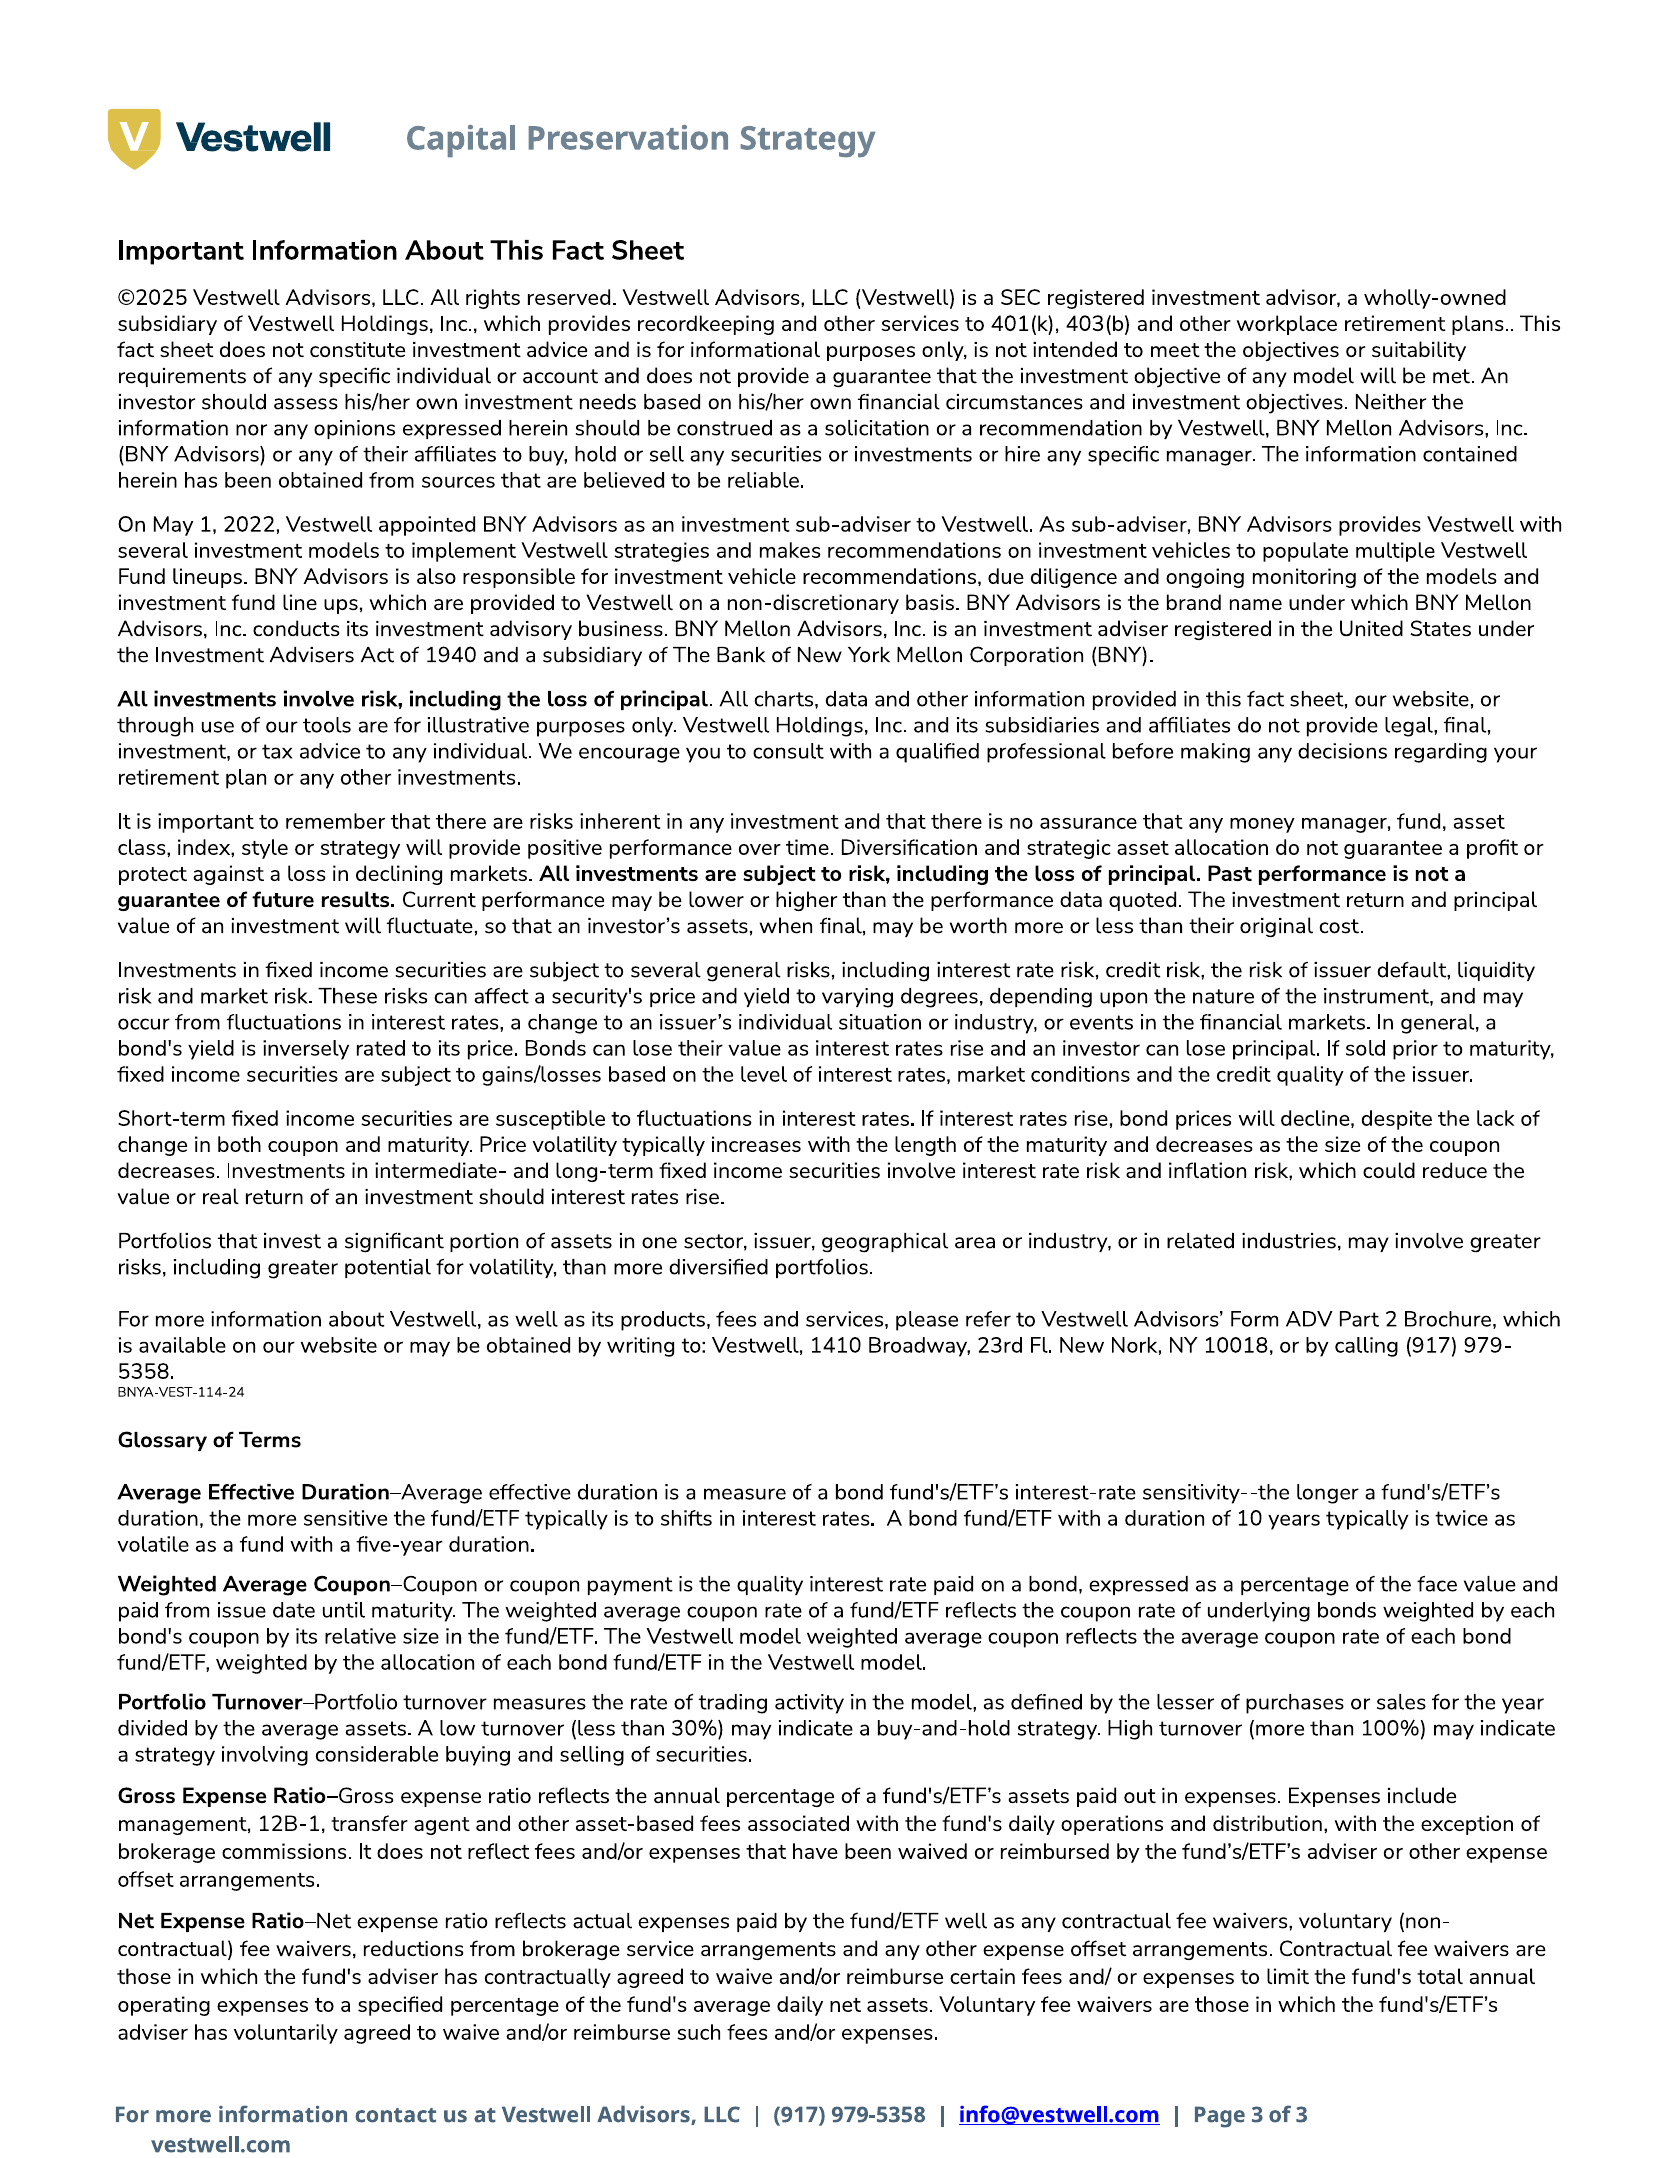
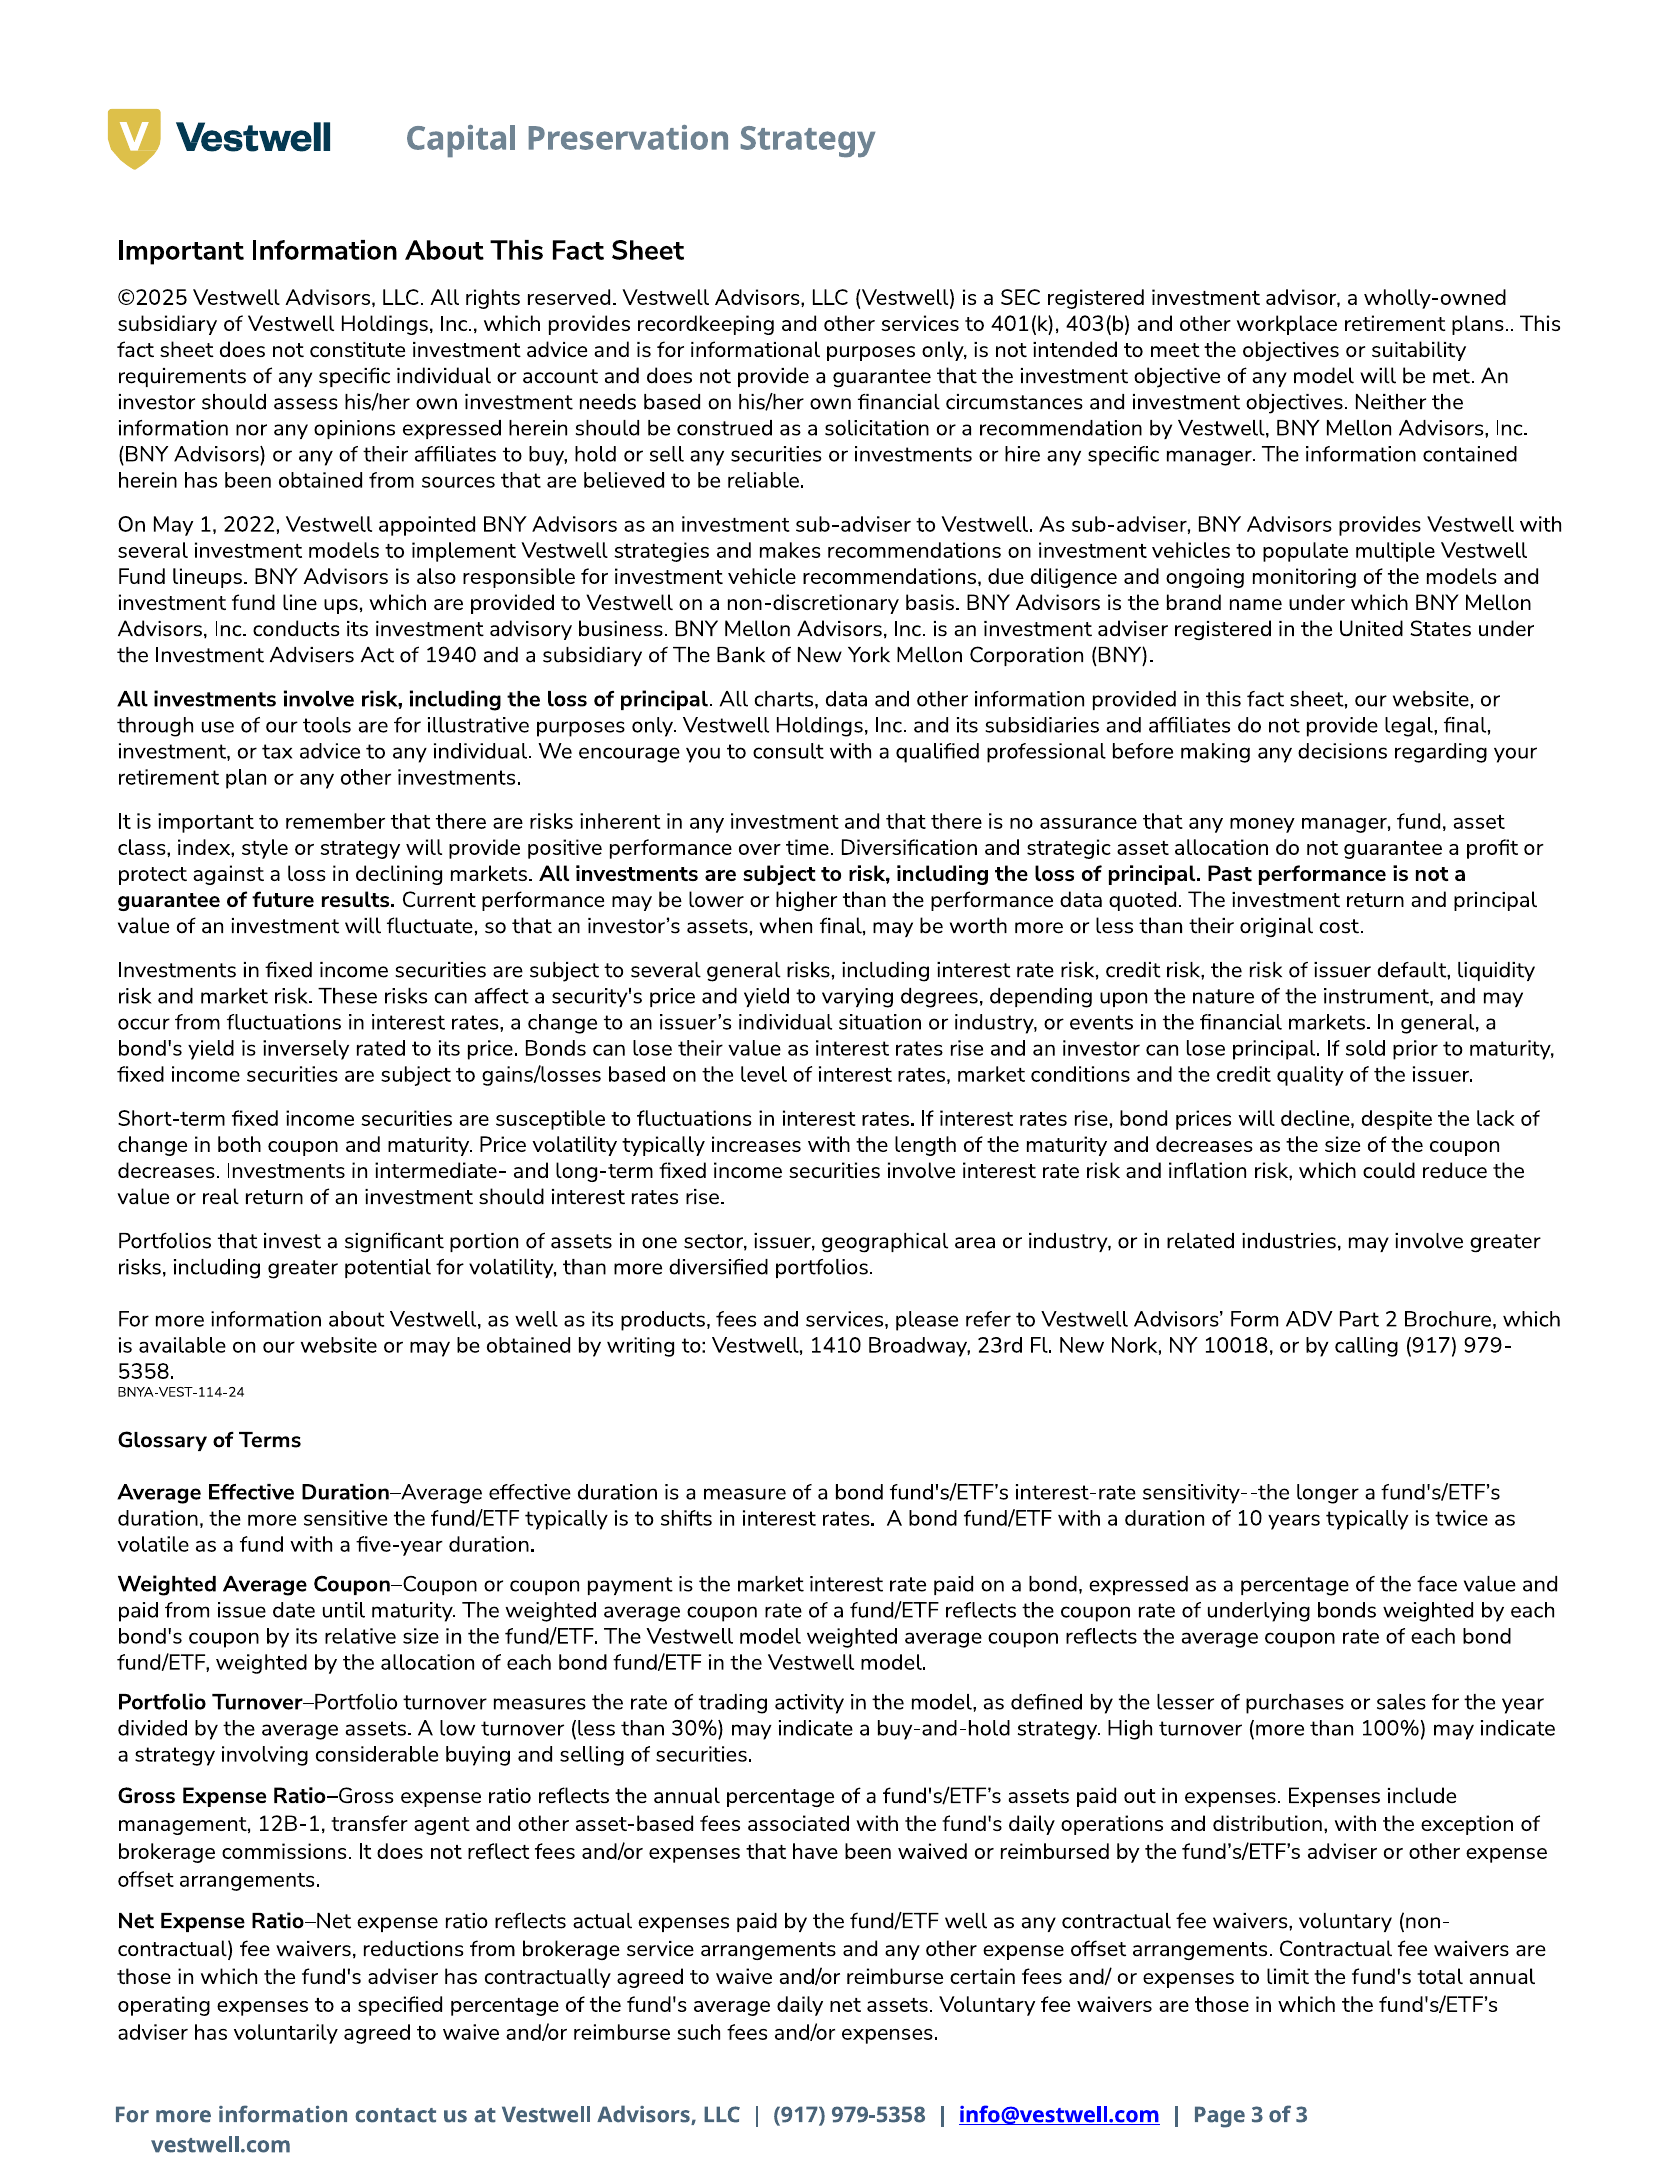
the quality: quality -> market
